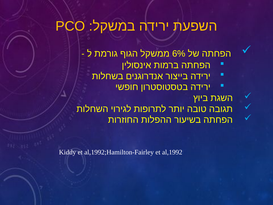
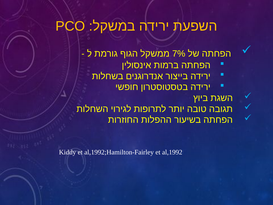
6%: 6% -> 7%
